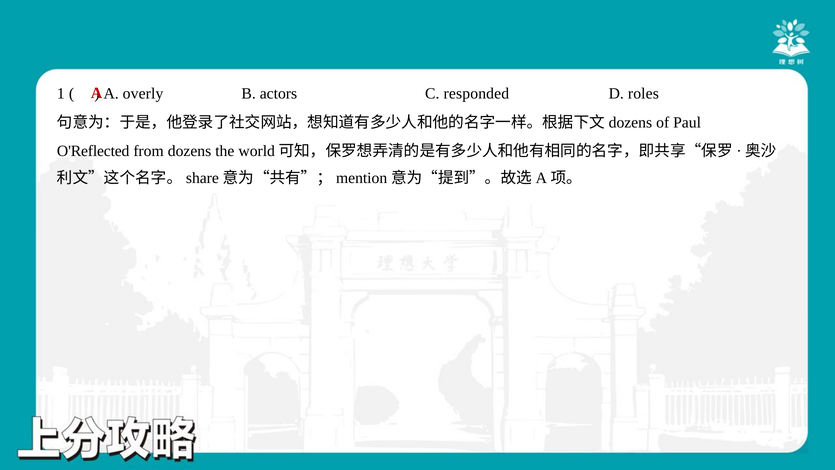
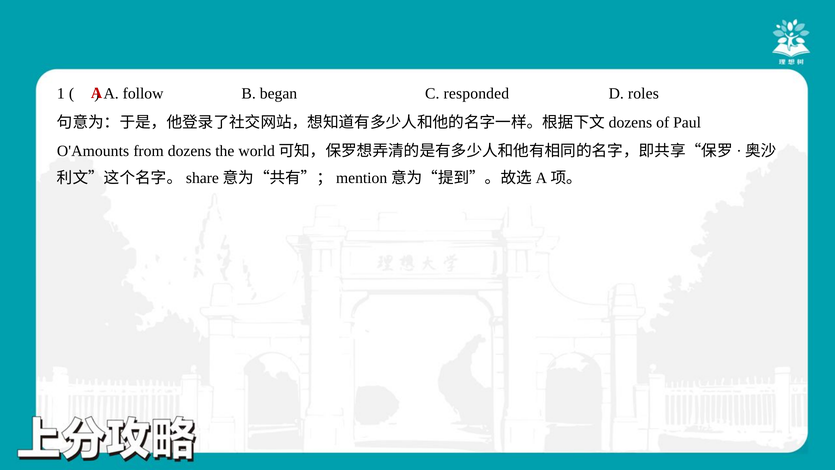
overly: overly -> follow
actors: actors -> began
O'Reflected: O'Reflected -> O'Amounts
